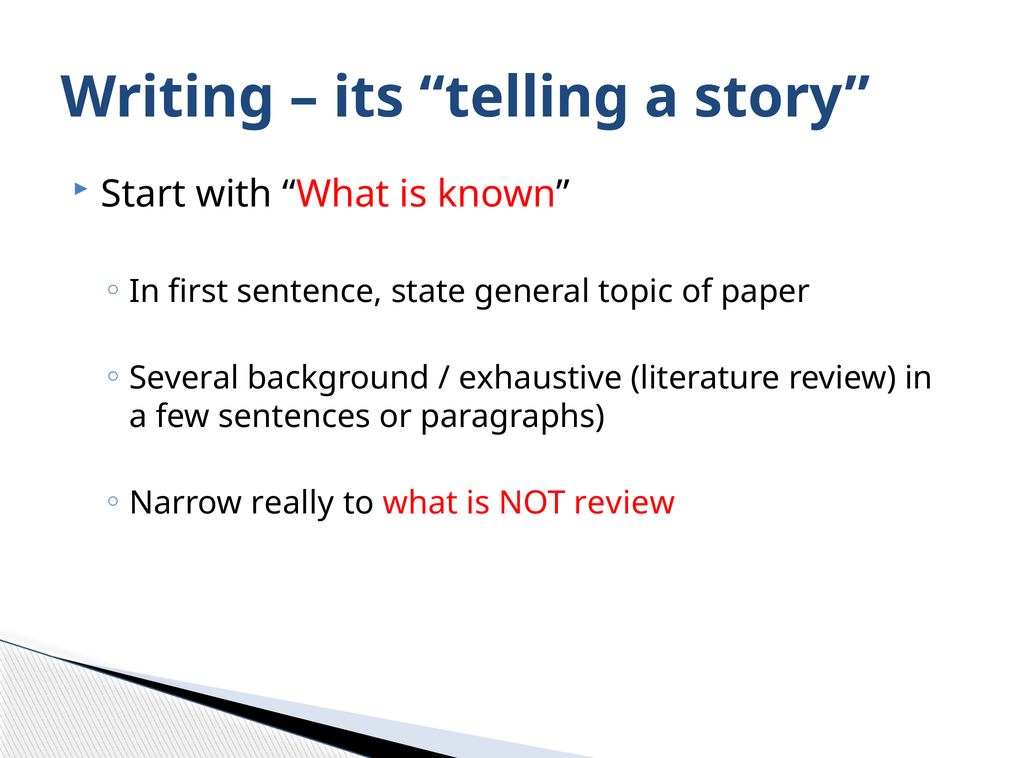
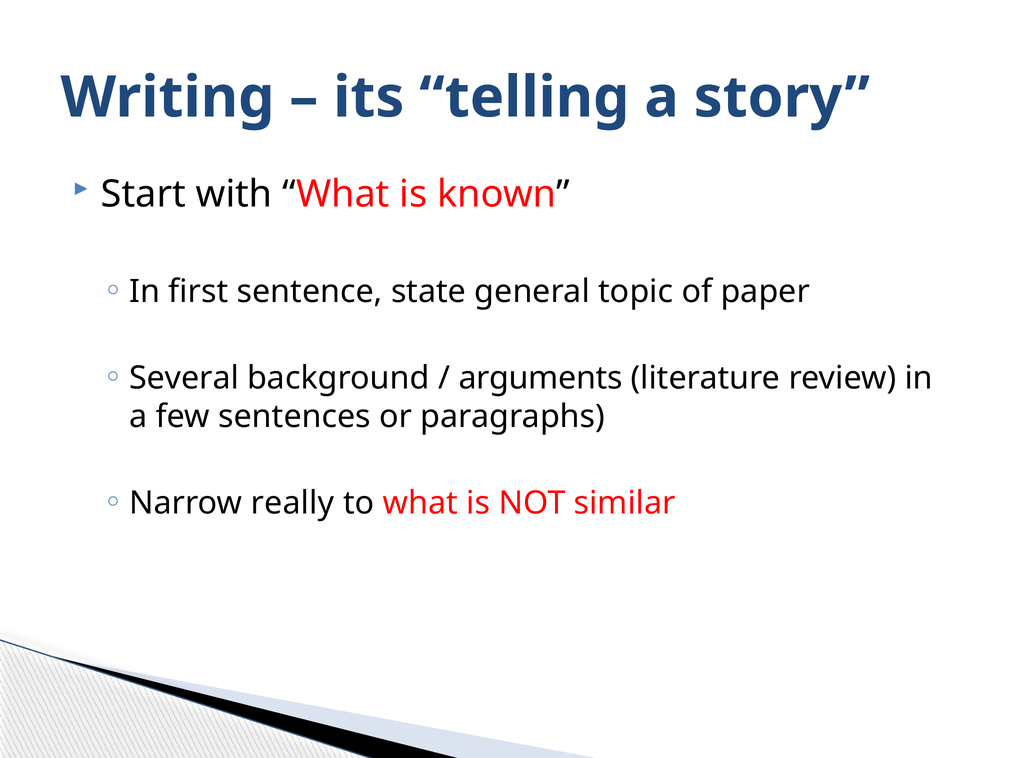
exhaustive: exhaustive -> arguments
NOT review: review -> similar
